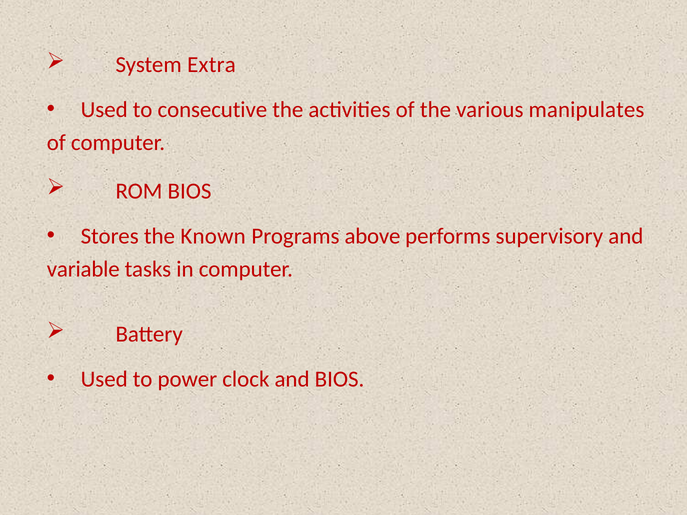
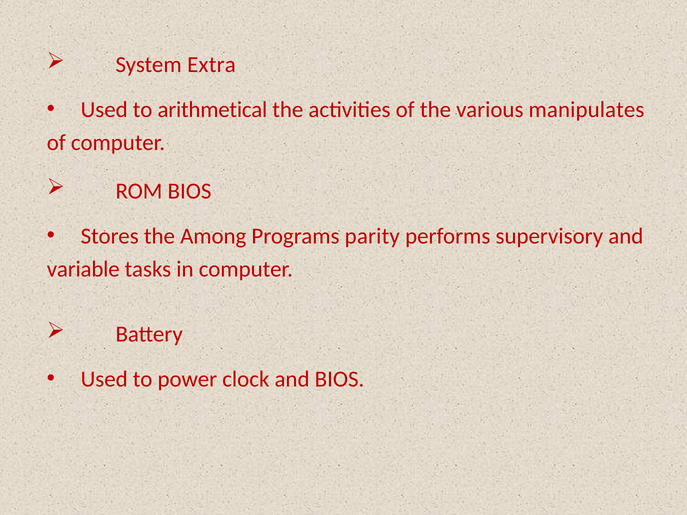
consecutive: consecutive -> arithmetical
Known: Known -> Among
above: above -> parity
